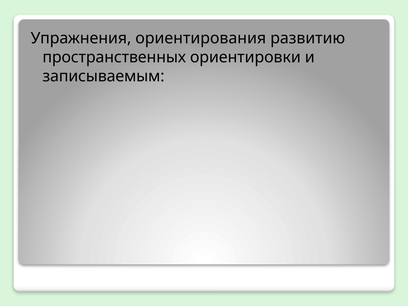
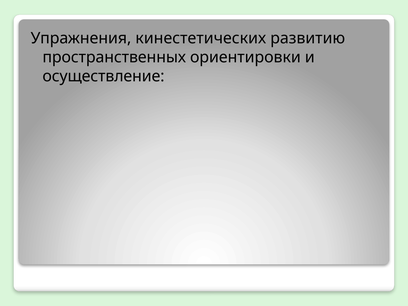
ориентирования: ориентирования -> кинестетических
записываемым: записываемым -> осуществление
